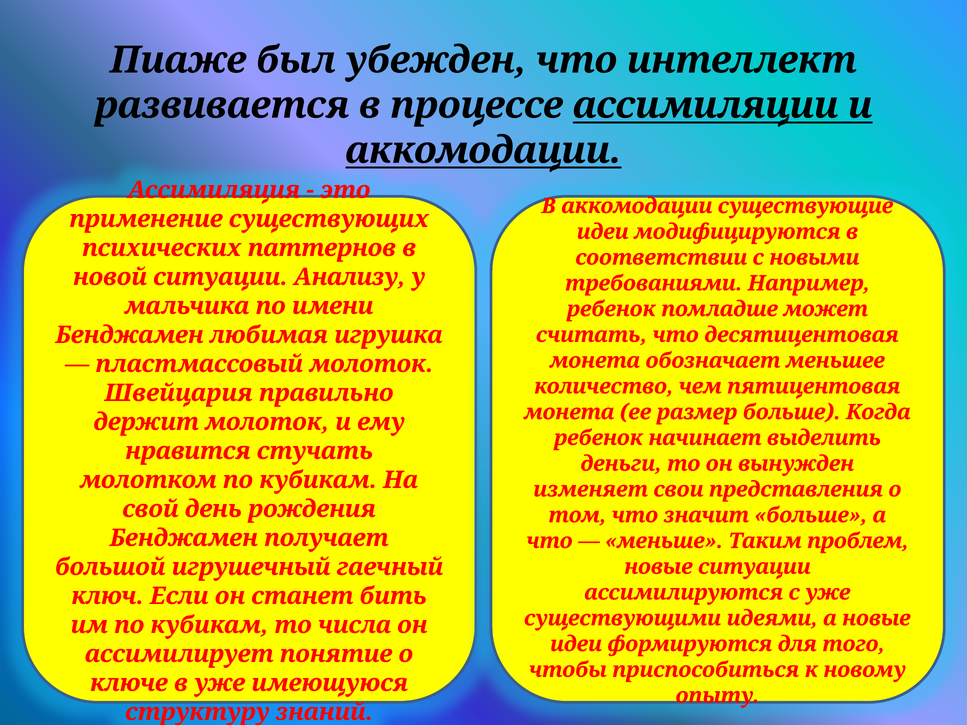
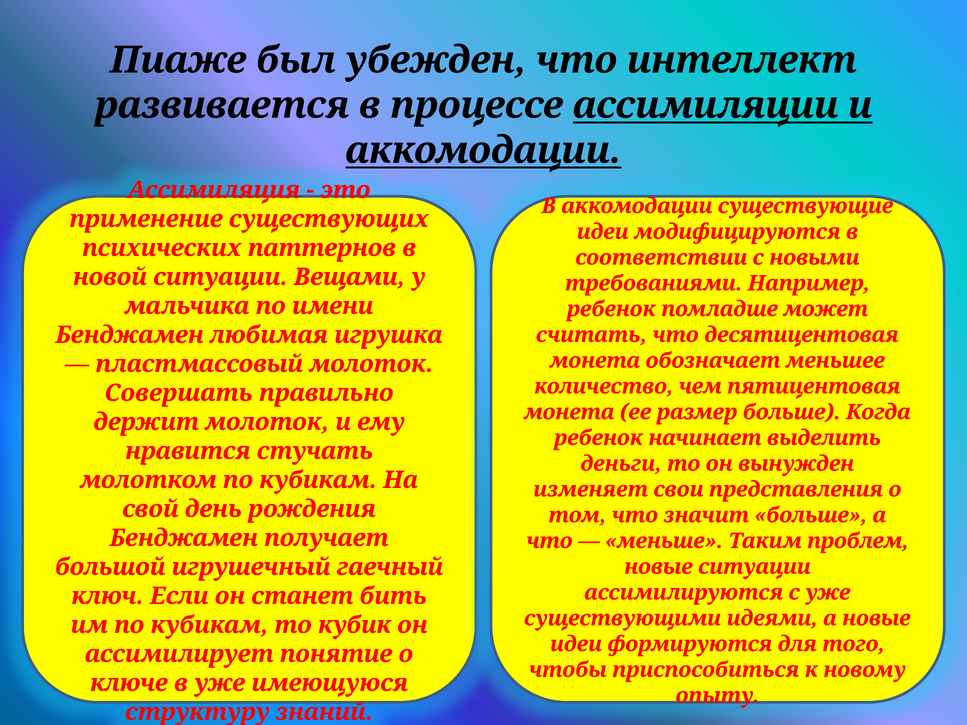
Анализу: Анализу -> Вещами
Швейцария: Швейцария -> Совершать
числа: числа -> кубик
